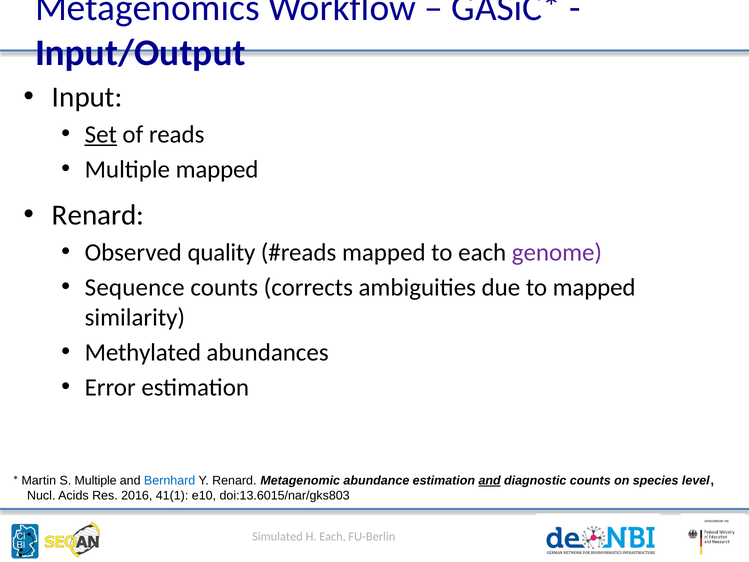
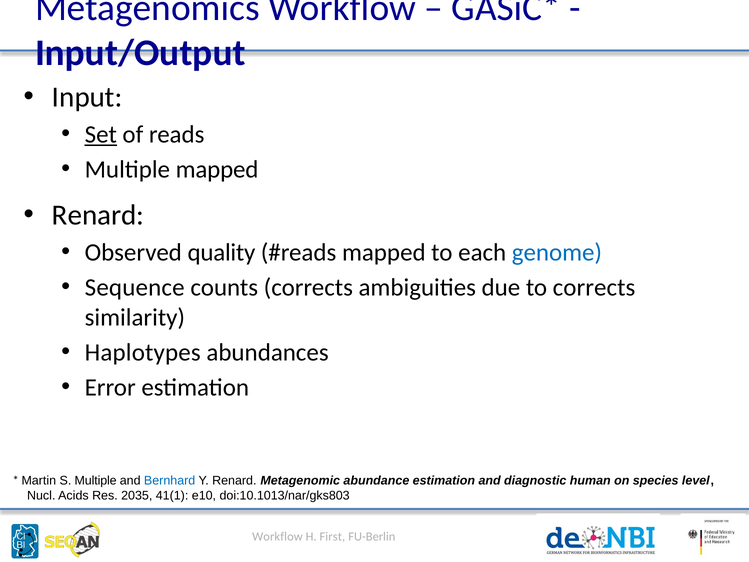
genome colour: purple -> blue
to mapped: mapped -> corrects
Methylated: Methylated -> Haplotypes
and at (490, 481) underline: present -> none
diagnostic counts: counts -> human
2016: 2016 -> 2035
doi:13.6015/nar/gks803: doi:13.6015/nar/gks803 -> doi:10.1013/nar/gks803
Simulated at (278, 536): Simulated -> Workflow
H Each: Each -> First
